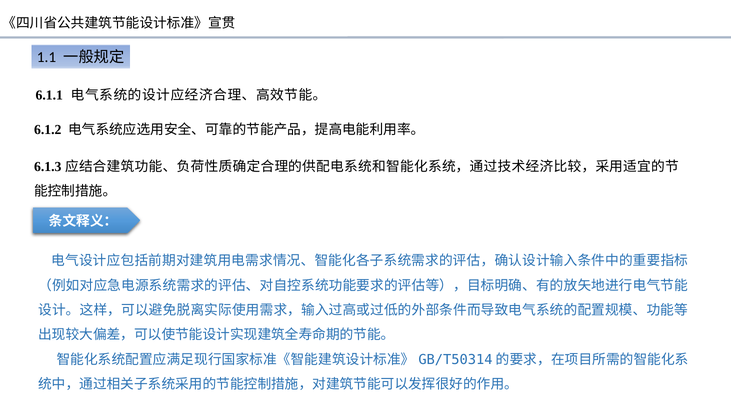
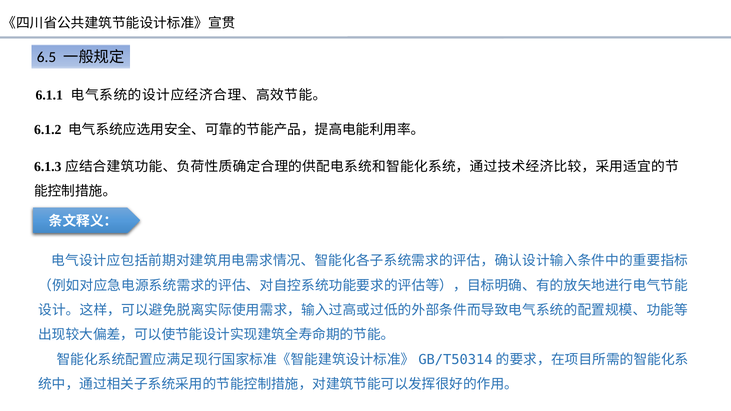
1.1: 1.1 -> 6.5
